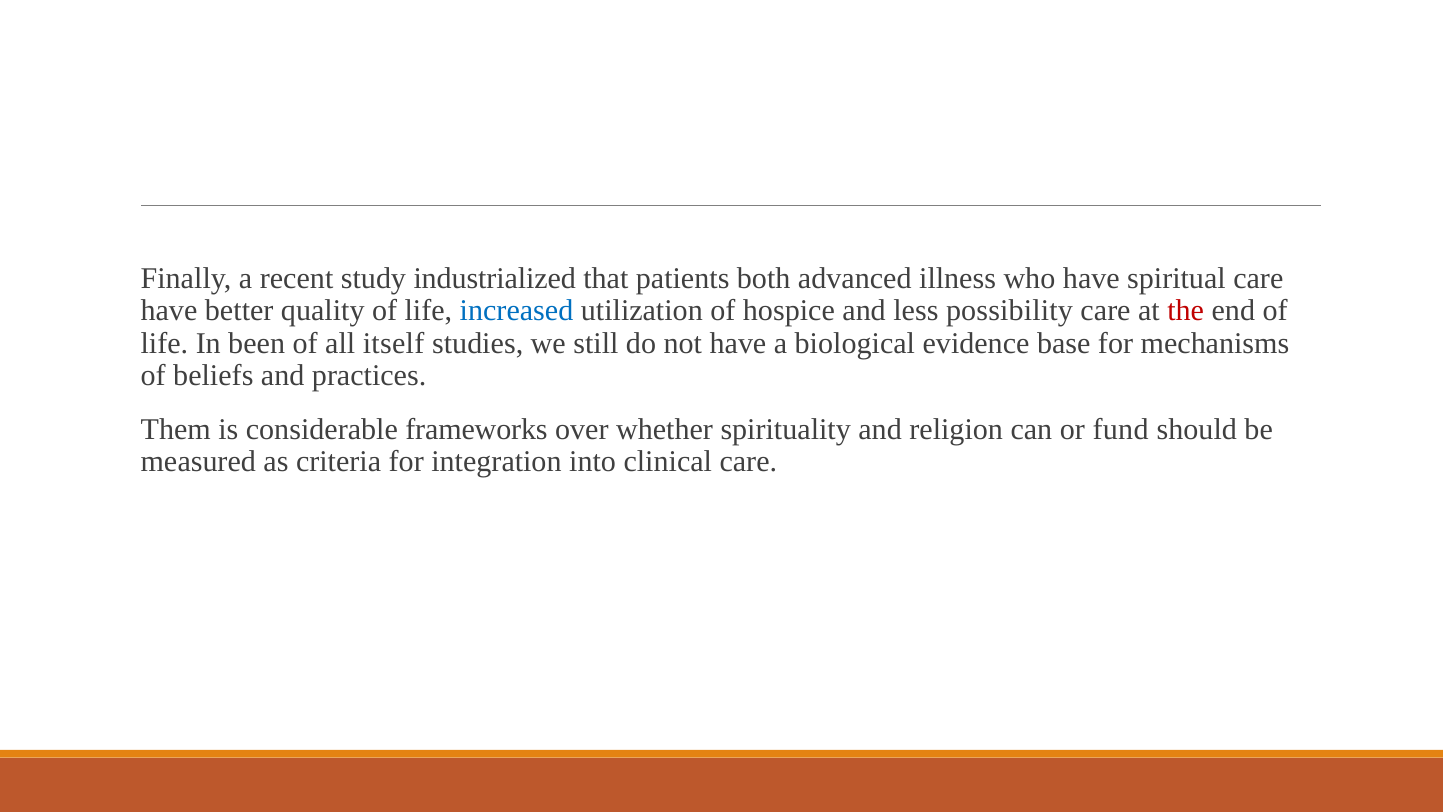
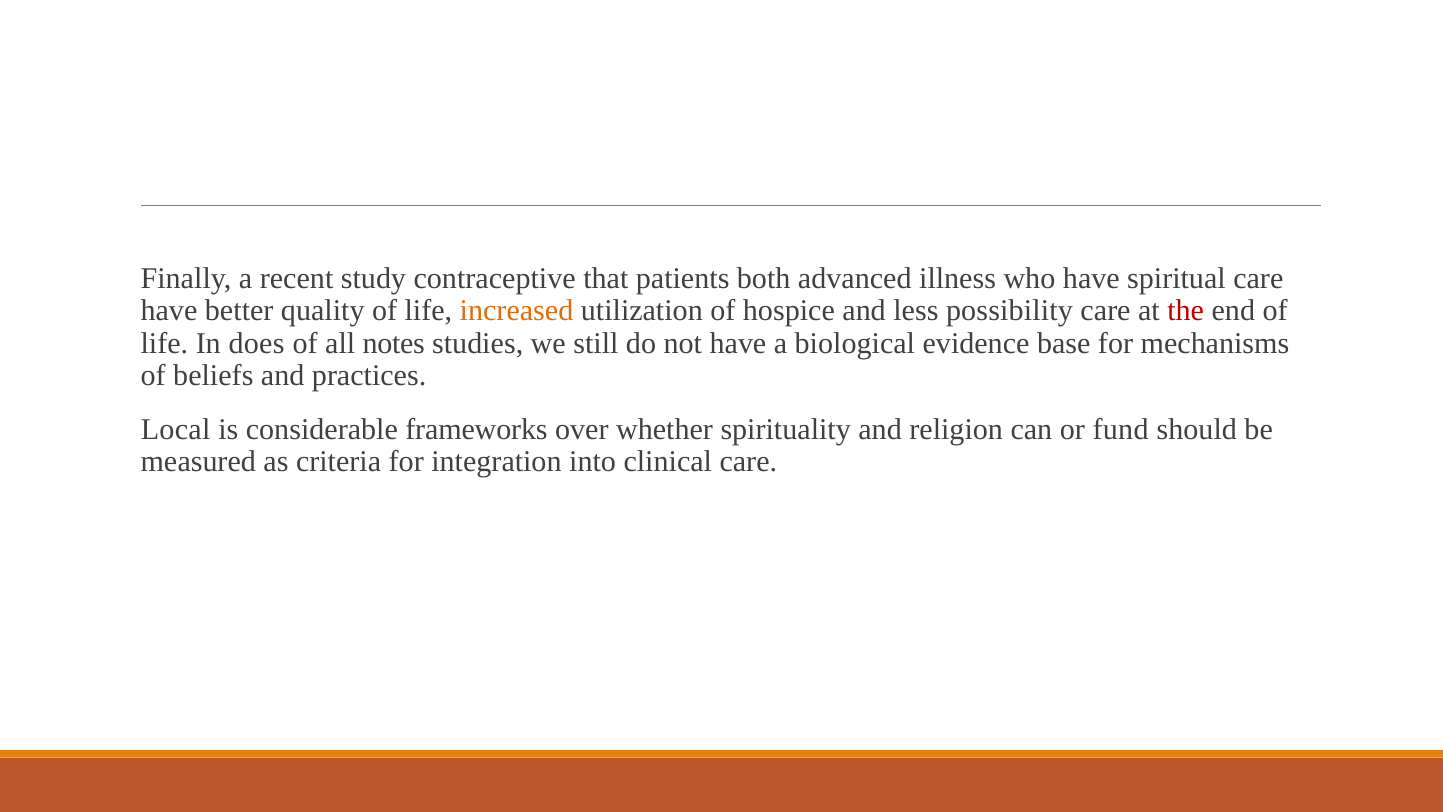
industrialized: industrialized -> contraceptive
increased colour: blue -> orange
been: been -> does
itself: itself -> notes
Them: Them -> Local
